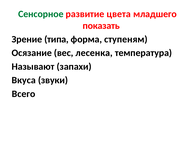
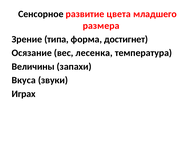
Сенсорное colour: green -> black
показать: показать -> размера
ступеням: ступеням -> достигнет
Называют: Называют -> Величины
Всего: Всего -> Играх
